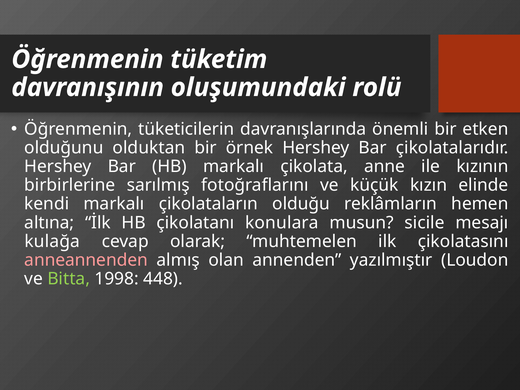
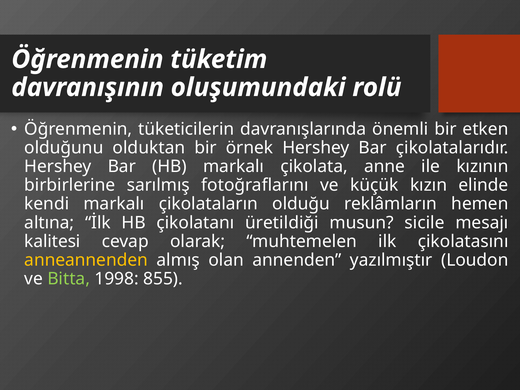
konulara: konulara -> üretildiği
kulağa: kulağa -> kalitesi
anneannenden colour: pink -> yellow
448: 448 -> 855
